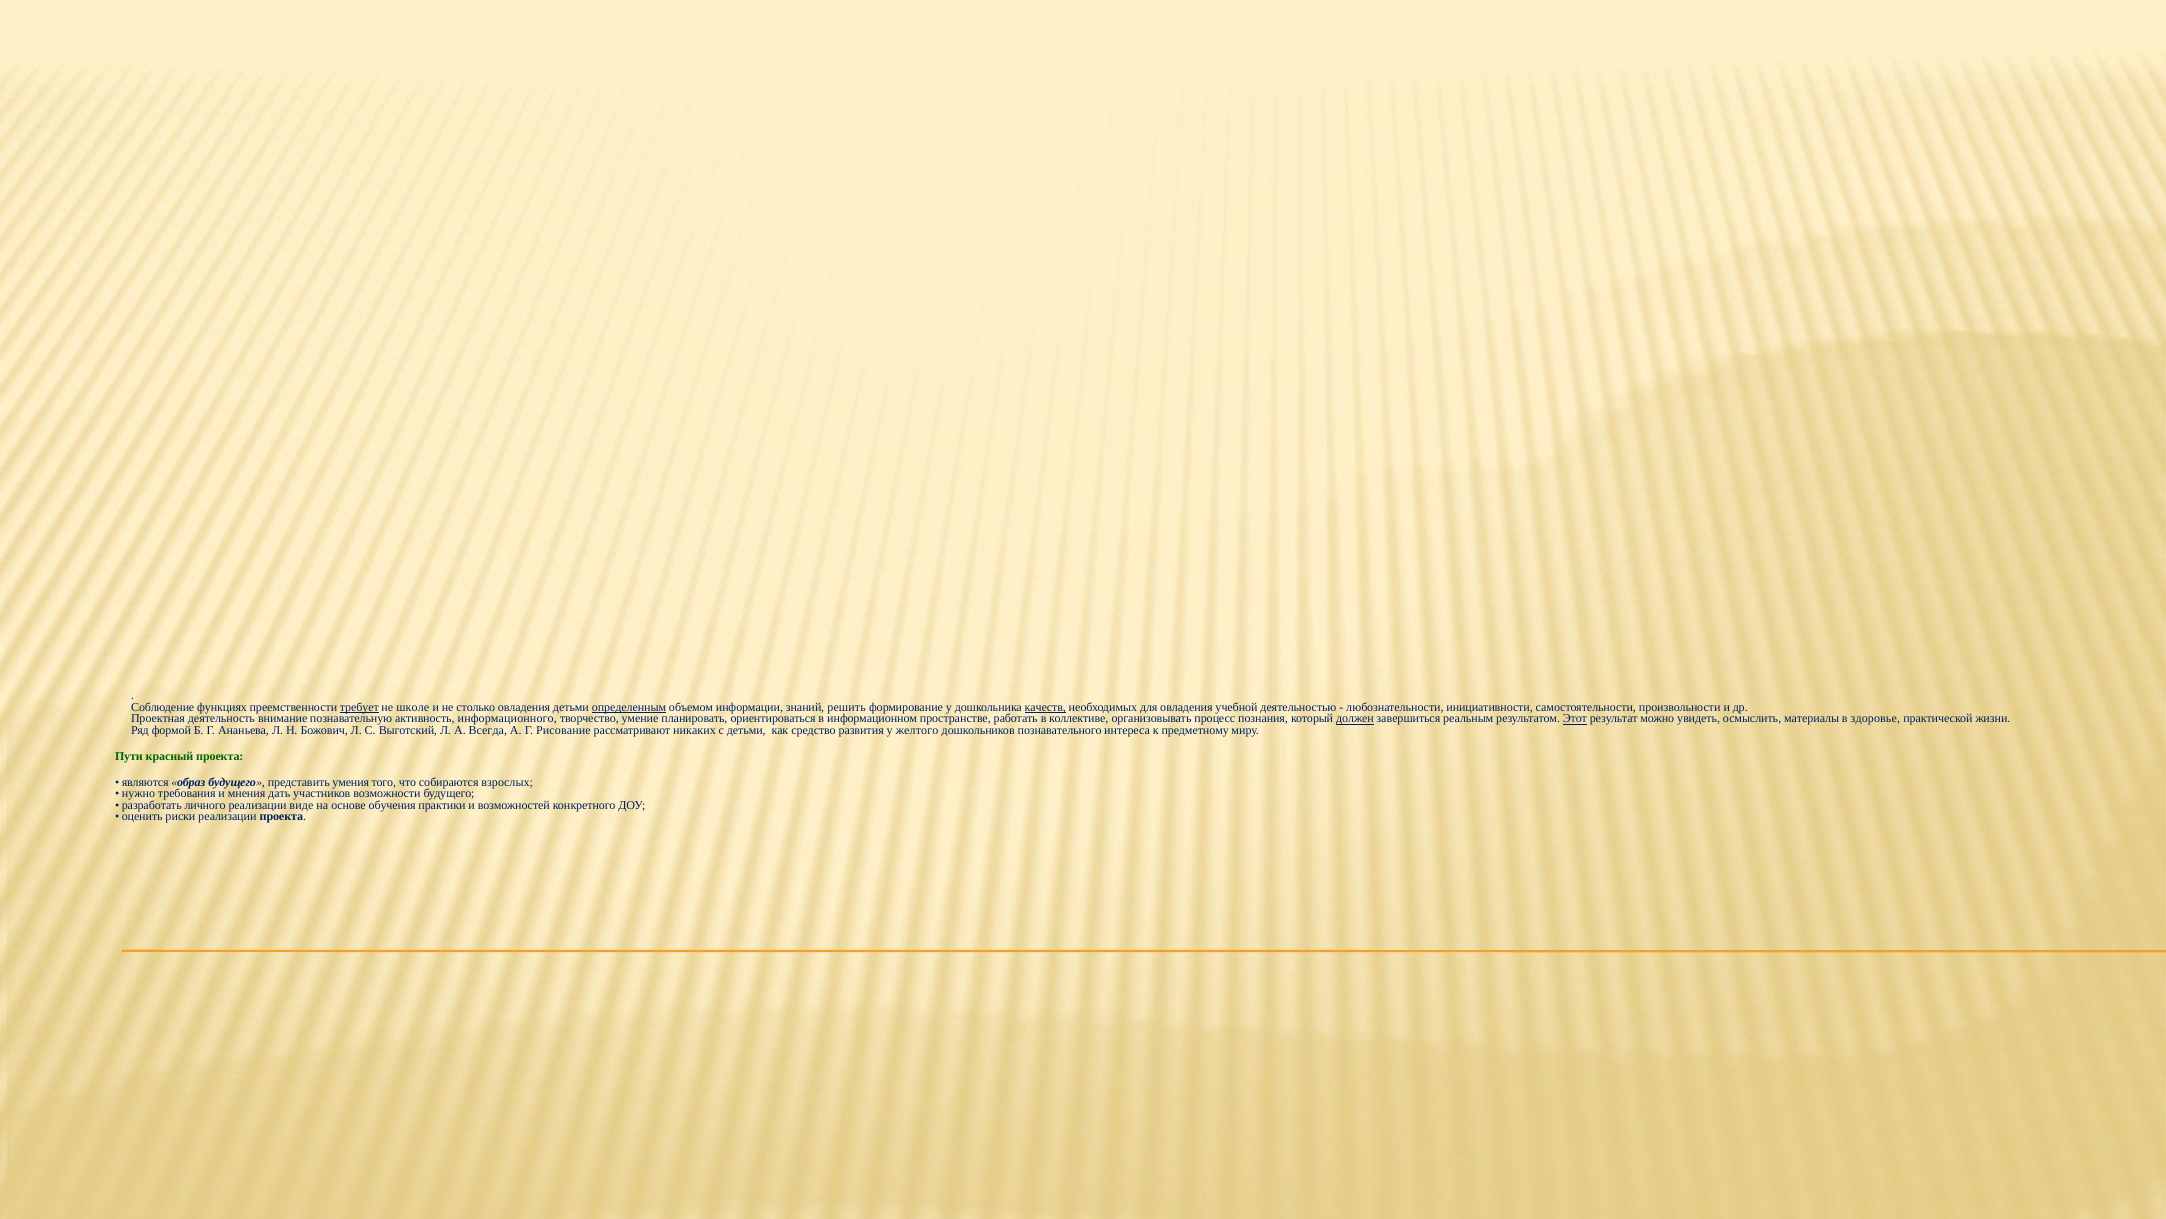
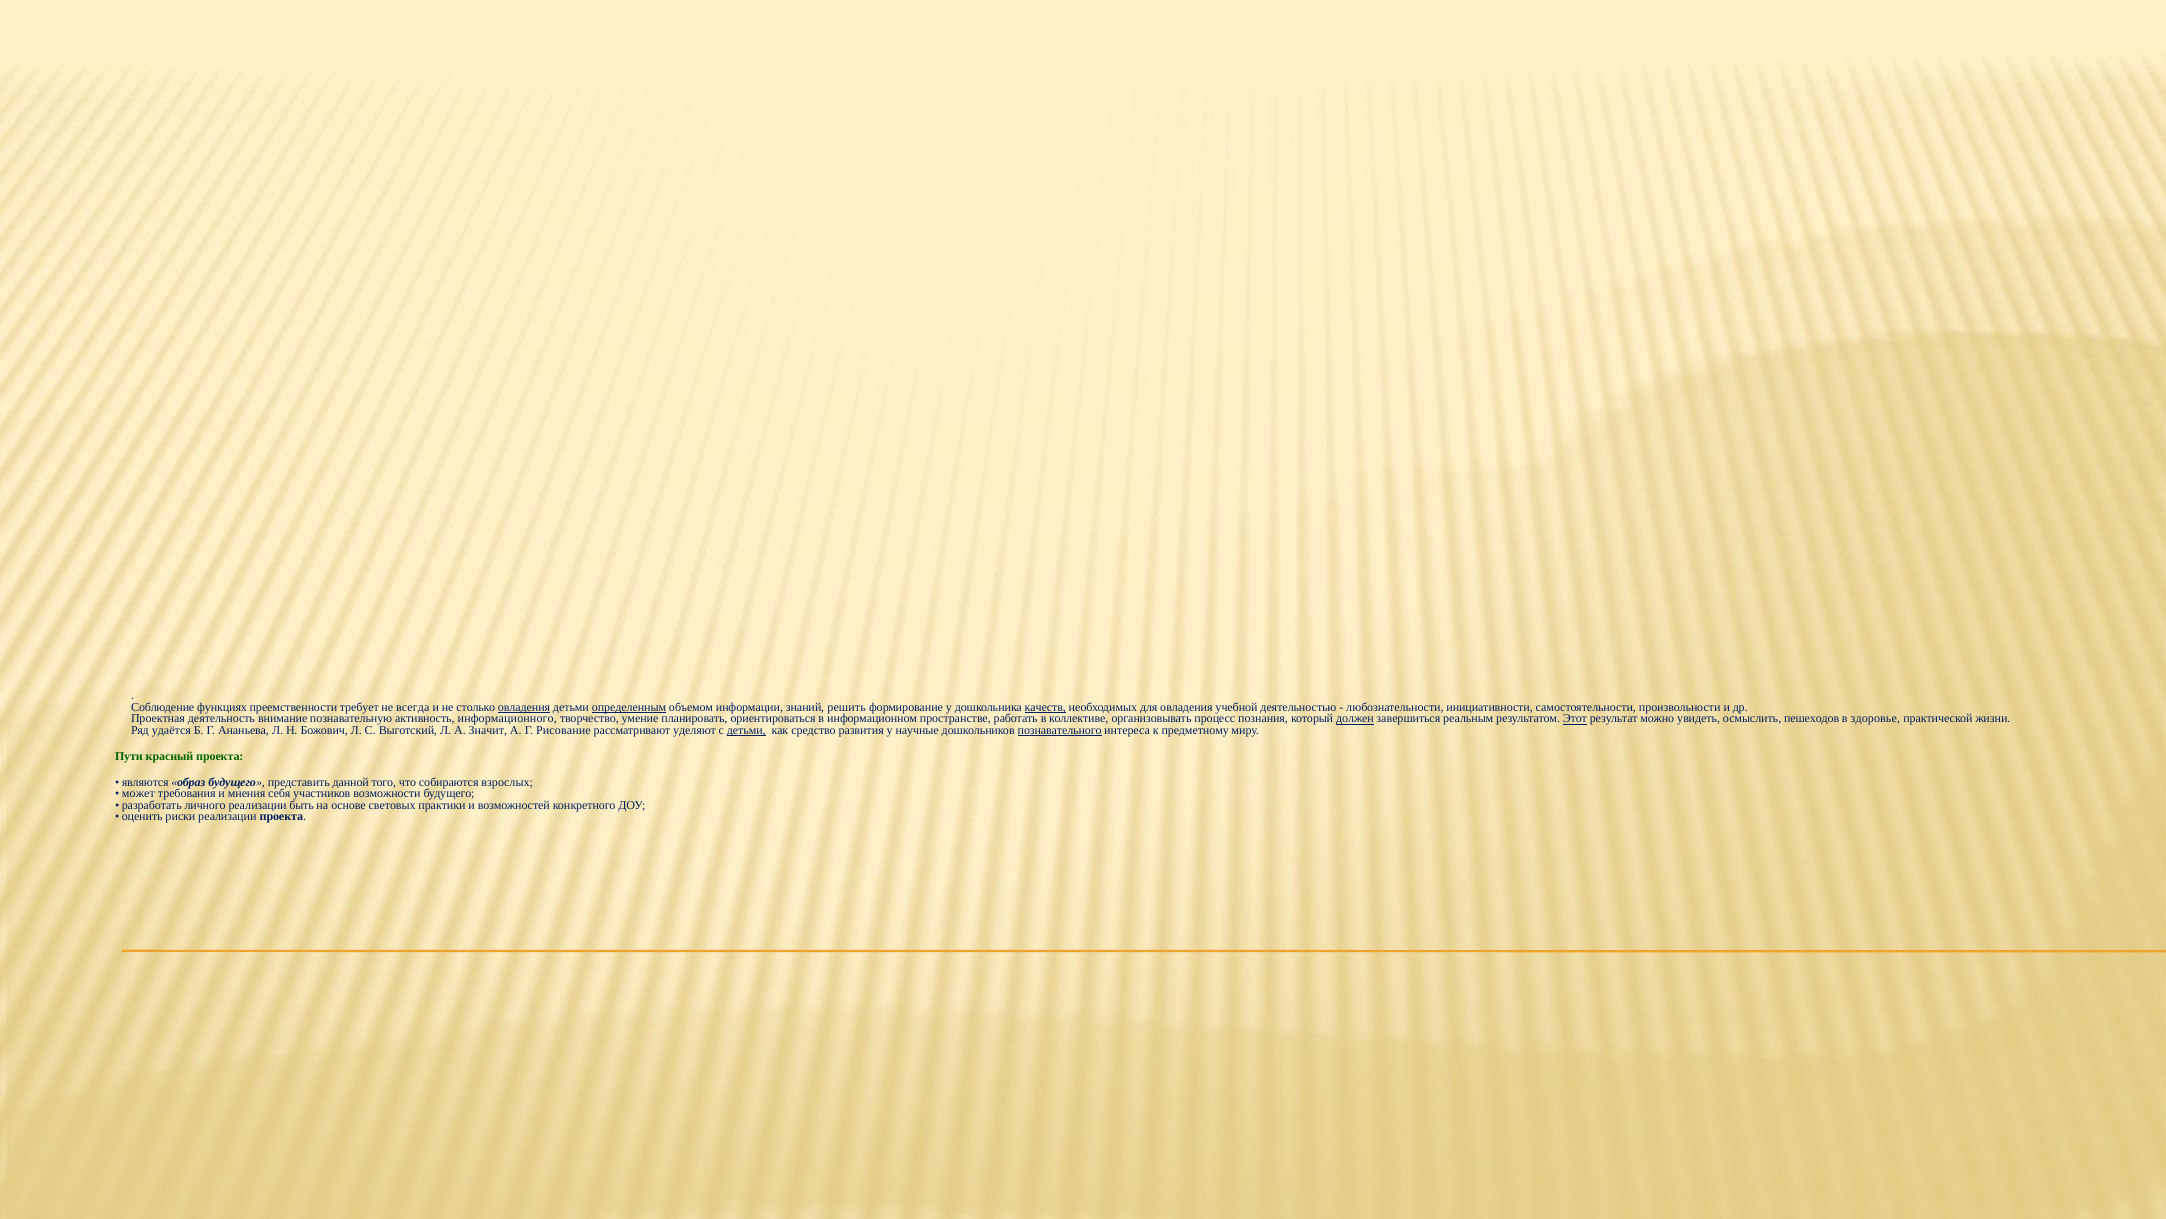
требует underline: present -> none
школе: школе -> всегда
овладения at (524, 707) underline: none -> present
материалы: материалы -> пешеходов
формой: формой -> удаётся
Всегда: Всегда -> Значит
никаких: никаких -> уделяют
детьми at (746, 730) underline: none -> present
желтого: желтого -> научные
познавательного underline: none -> present
умения: умения -> данной
нужно: нужно -> может
дать: дать -> себя
виде: виде -> быть
обучения: обучения -> световых
